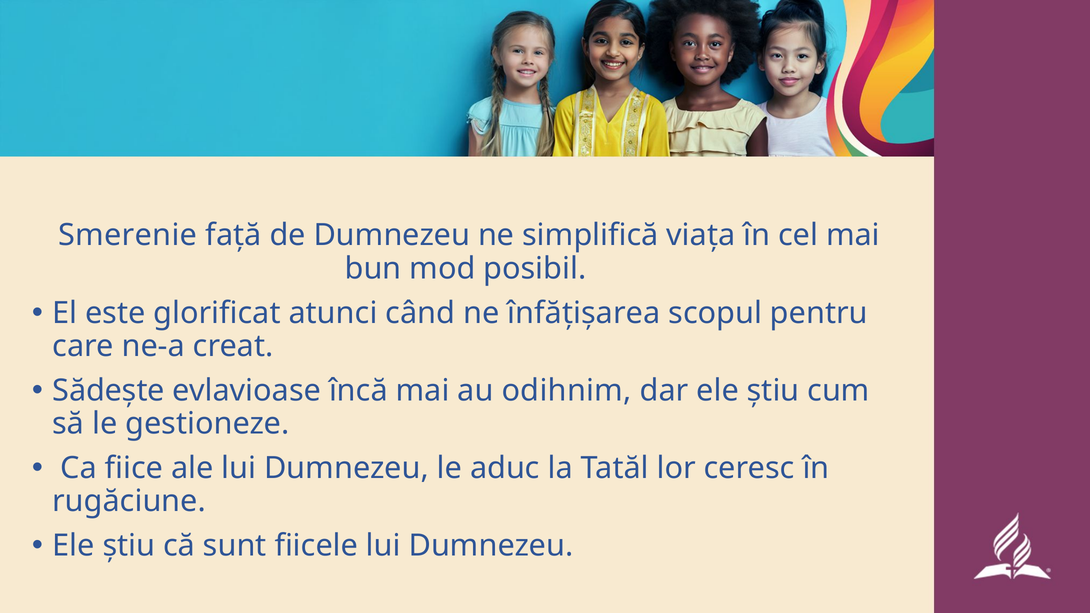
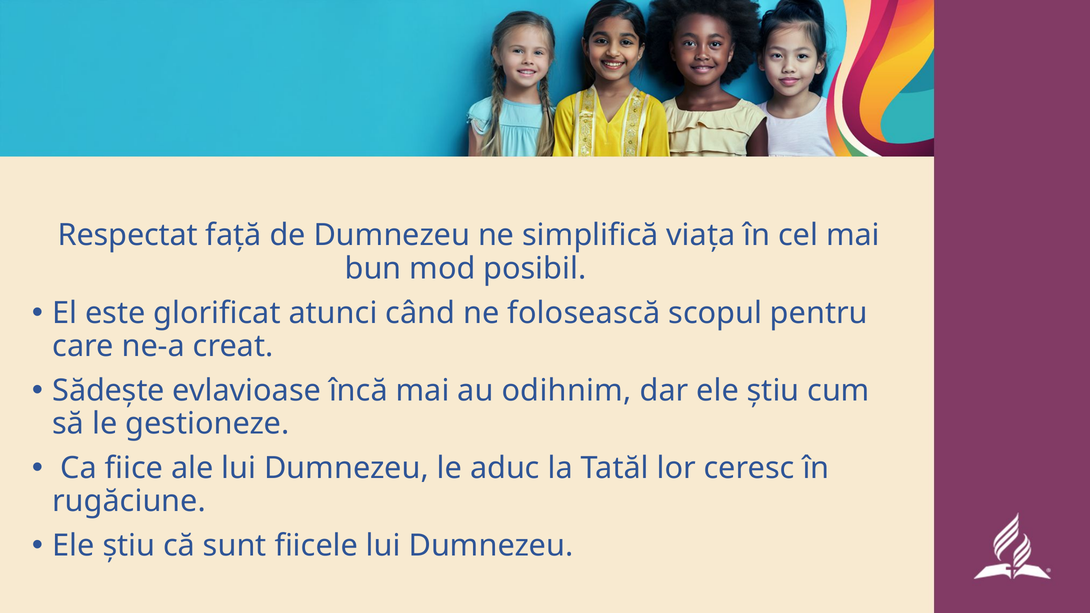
Smerenie: Smerenie -> Respectat
înfățișarea: înfățișarea -> folosească
